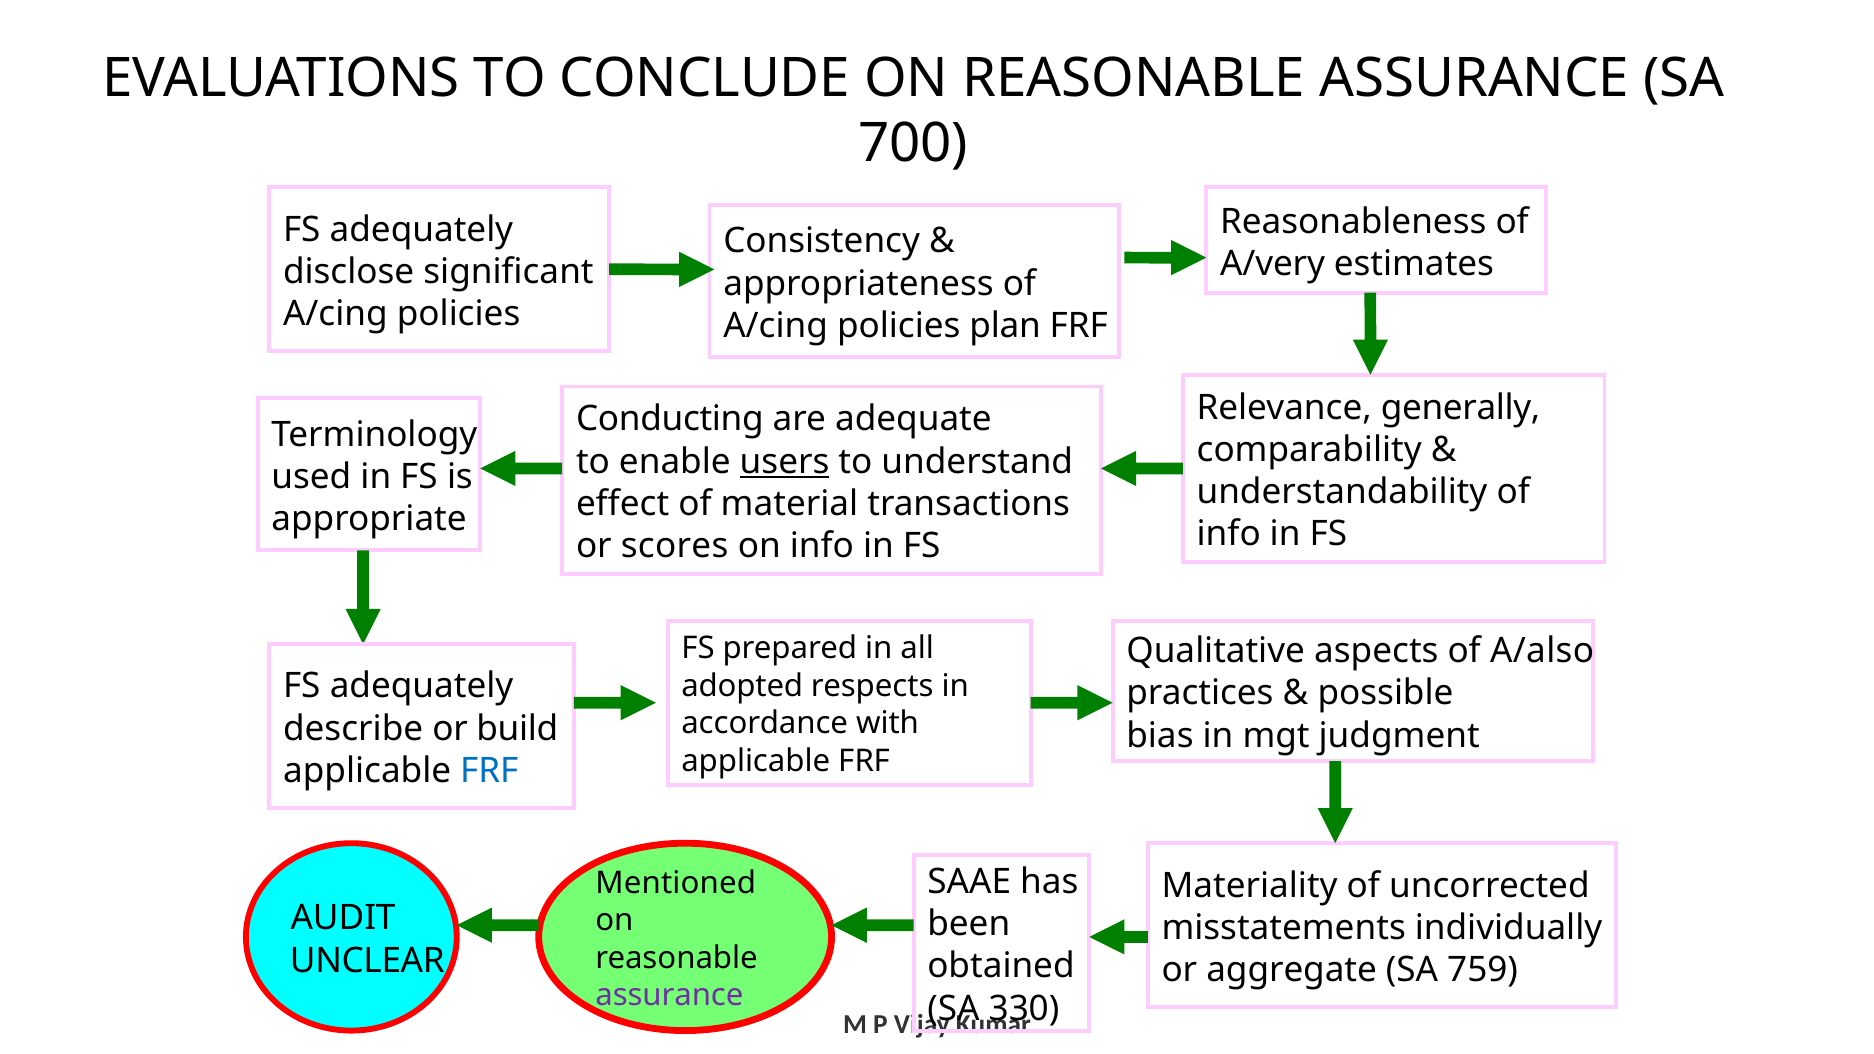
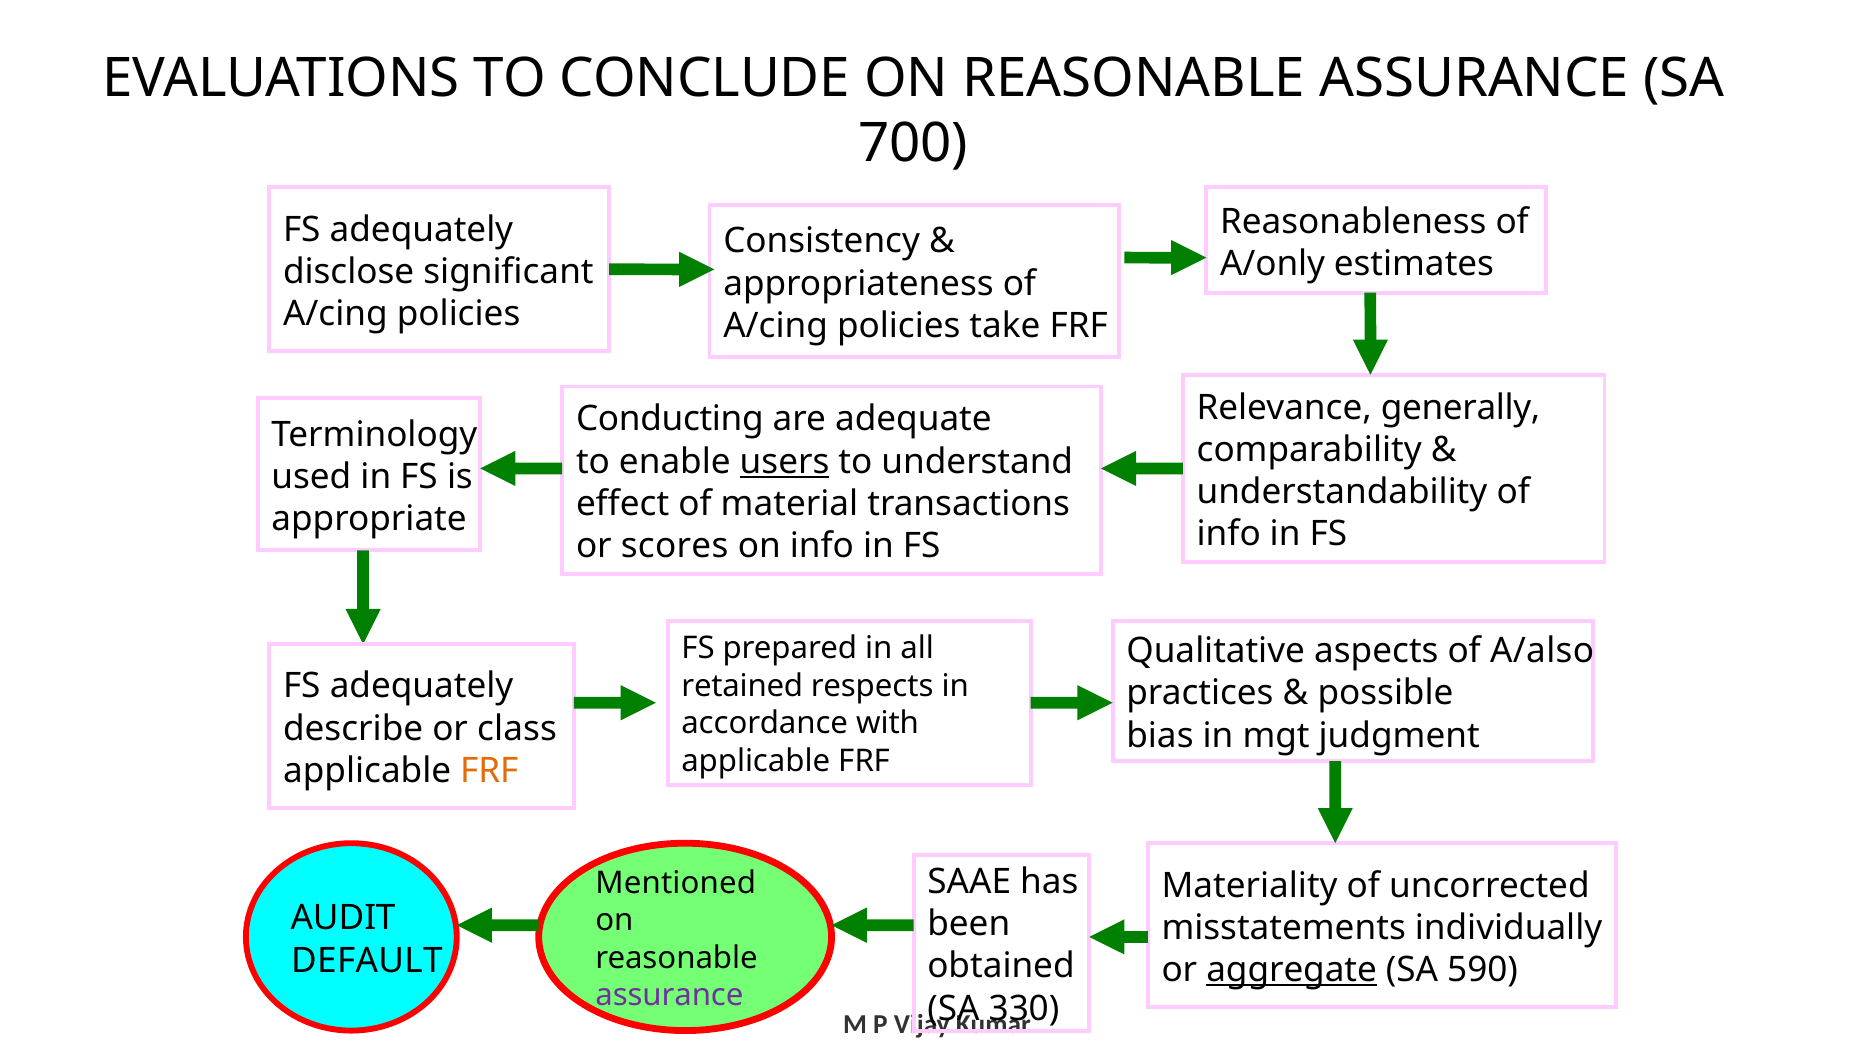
A/very: A/very -> A/only
plan: plan -> take
adopted: adopted -> retained
build: build -> class
FRF at (489, 771) colour: blue -> orange
UNCLEAR: UNCLEAR -> DEFAULT
aggregate underline: none -> present
759: 759 -> 590
